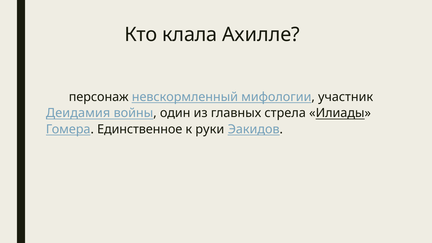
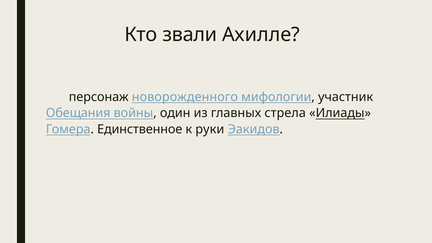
клала: клала -> звали
невскормленный: невскормленный -> новорожденного
Деидамия: Деидамия -> Обещания
